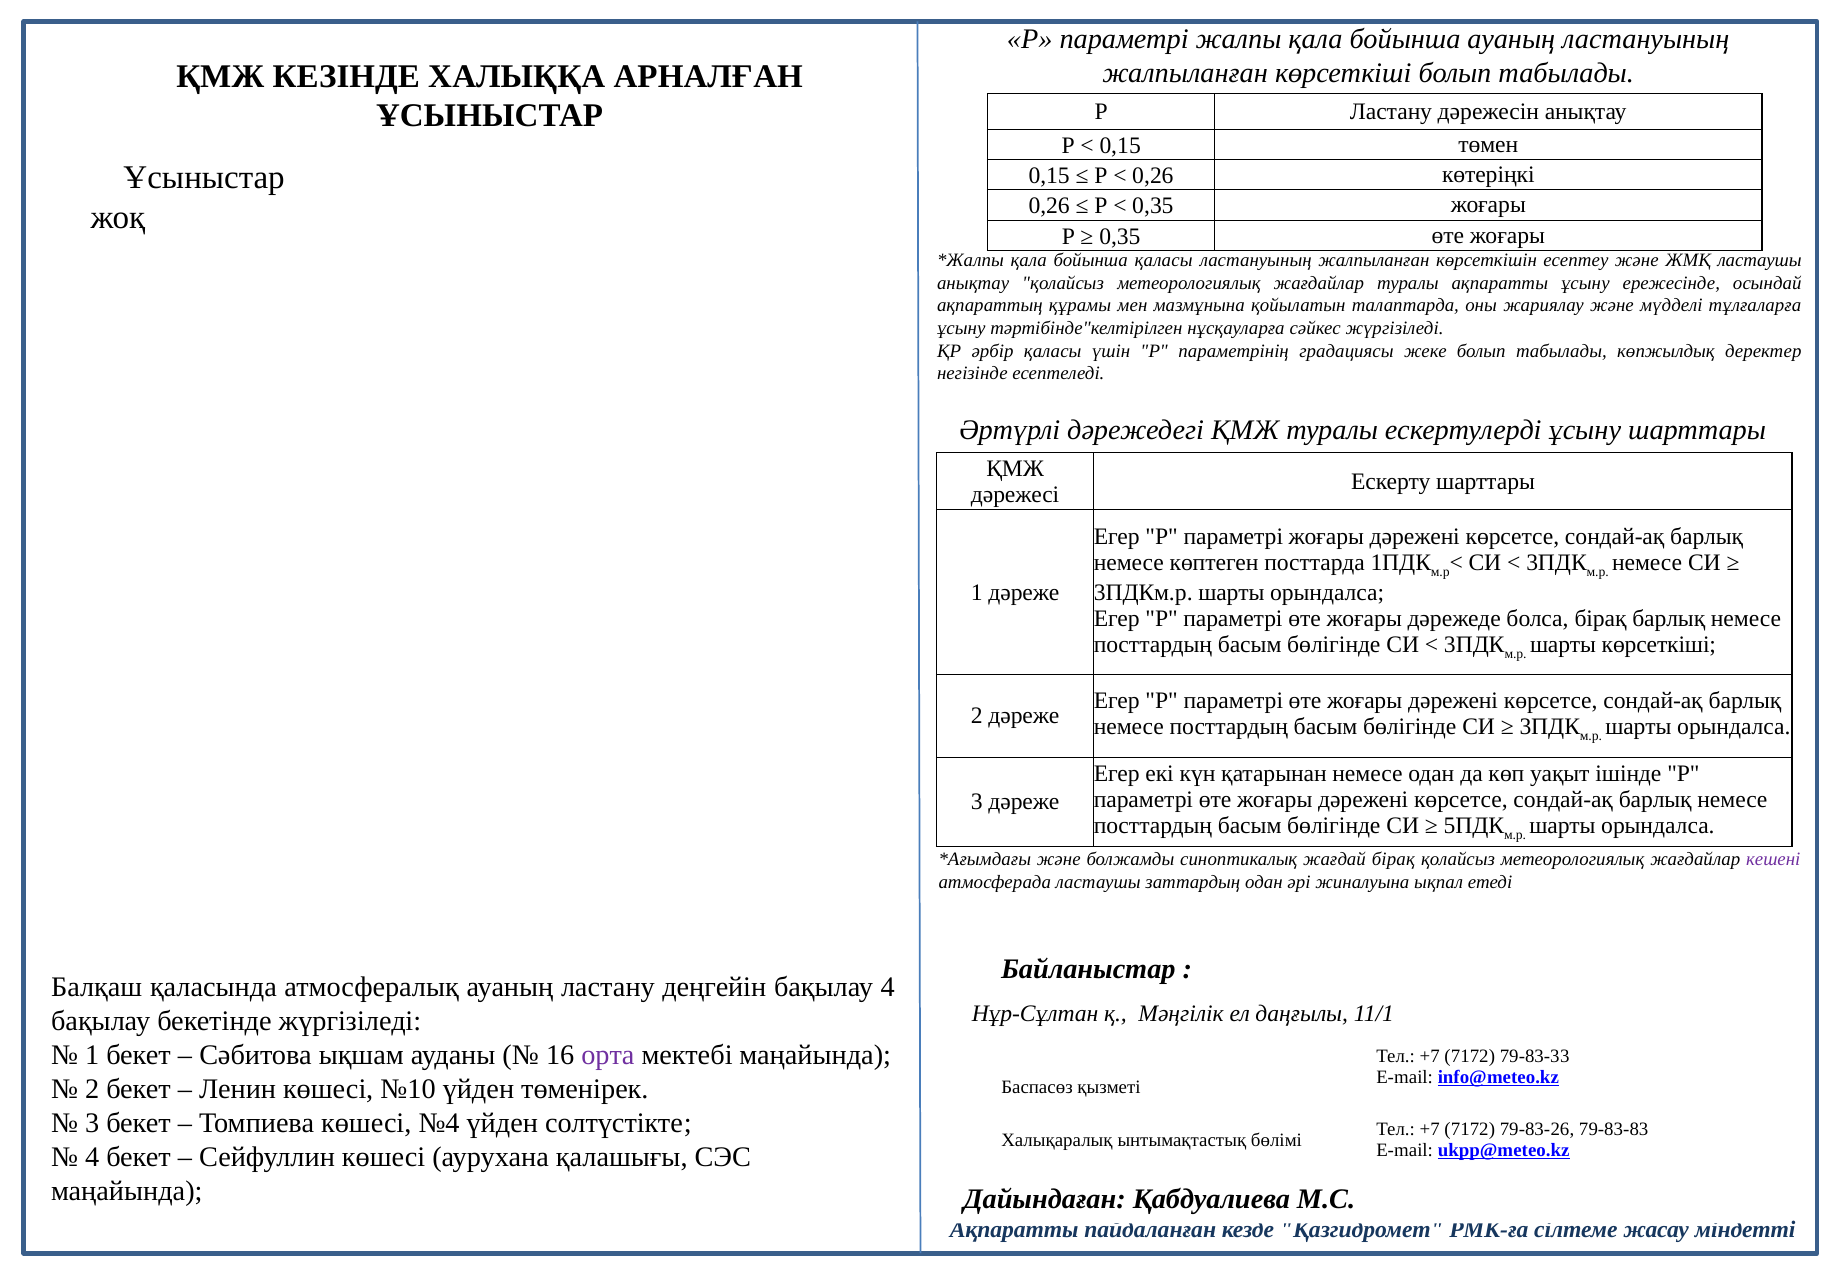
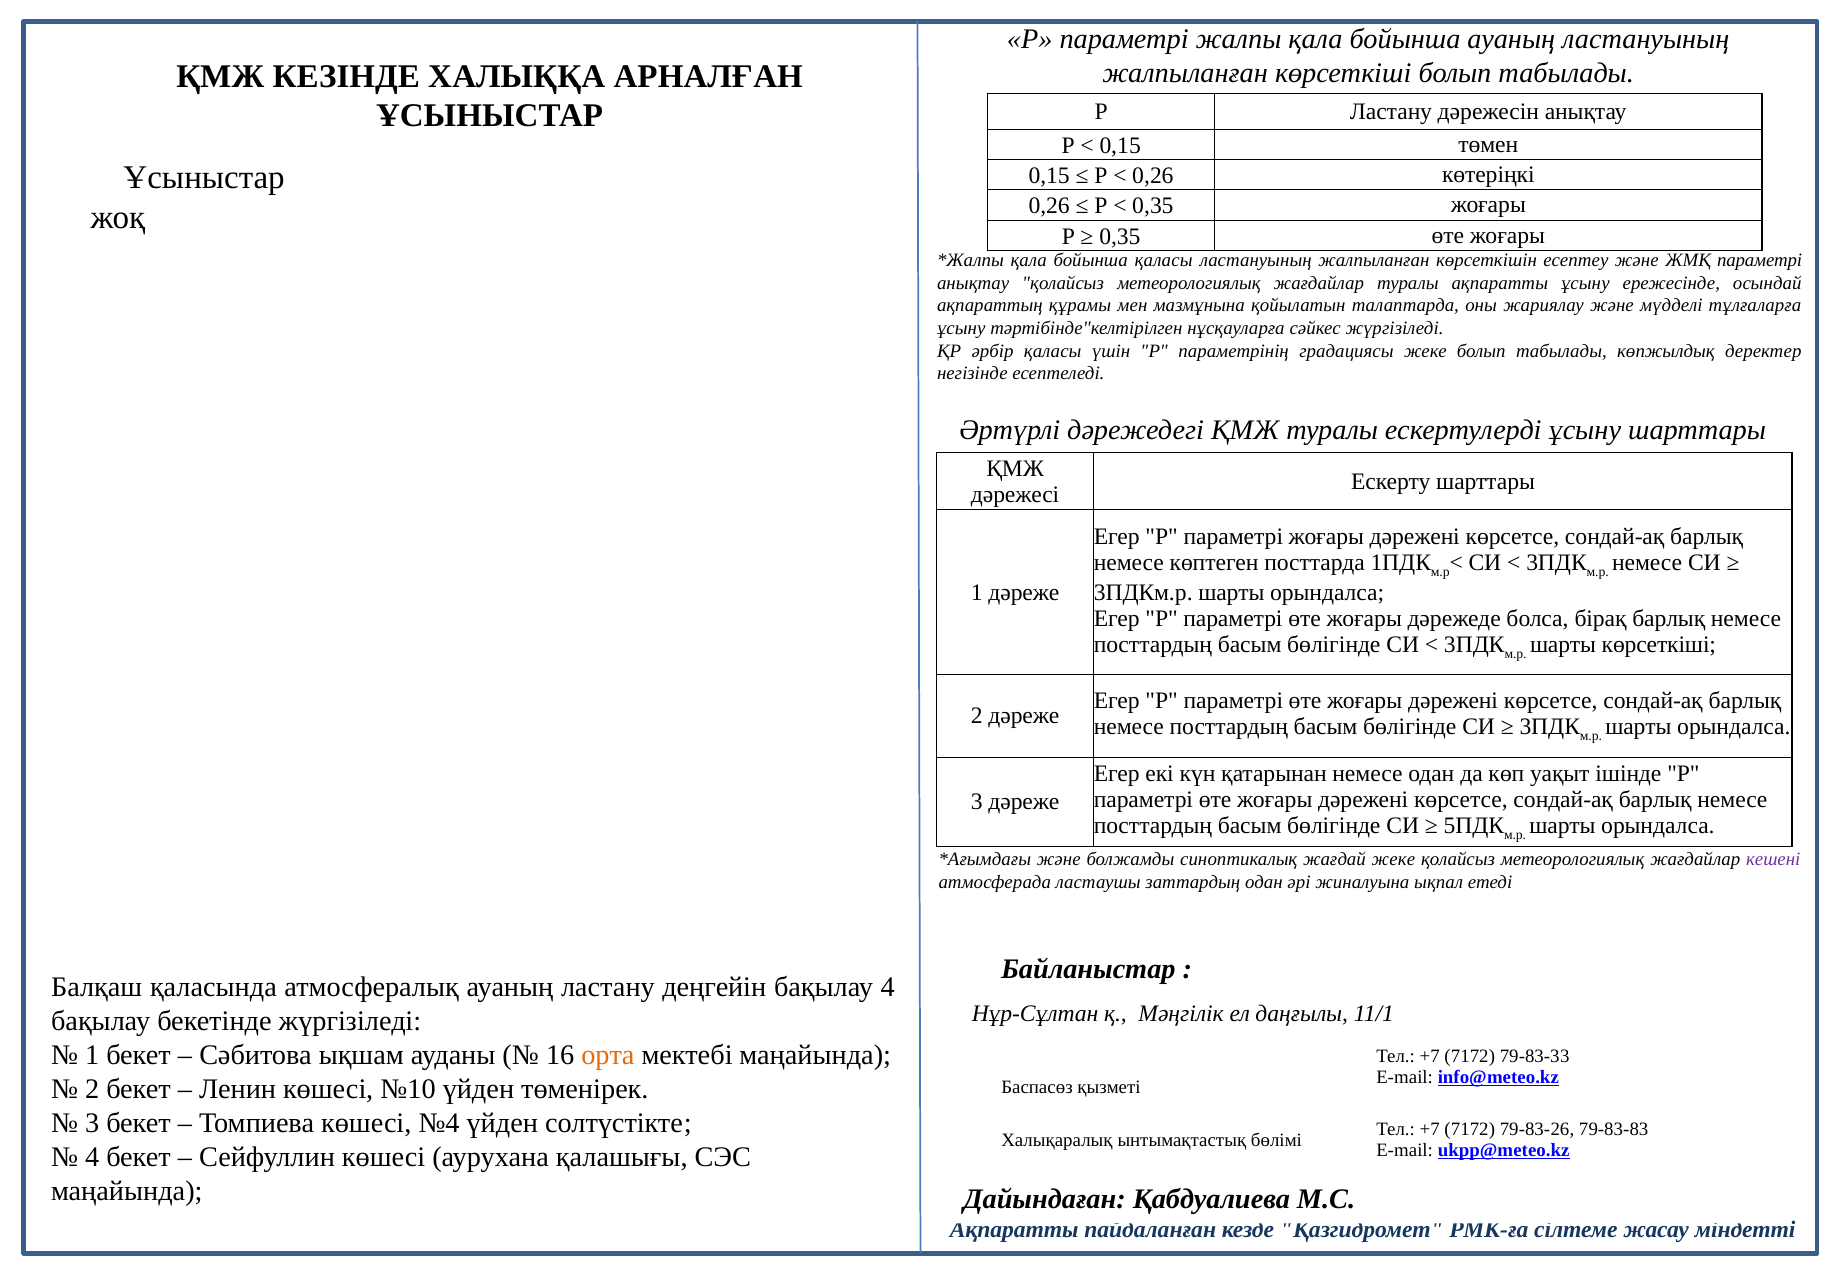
ЖМҚ ластаушы: ластаушы -> параметрі
жағдай бірақ: бірақ -> жеке
орта colour: purple -> orange
